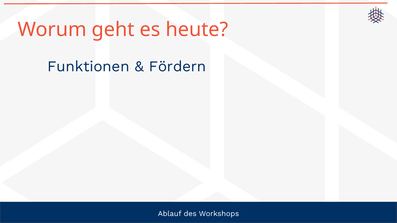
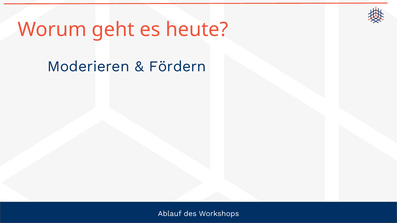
Funktionen: Funktionen -> Moderieren
